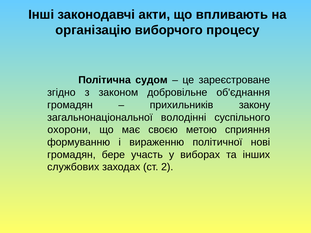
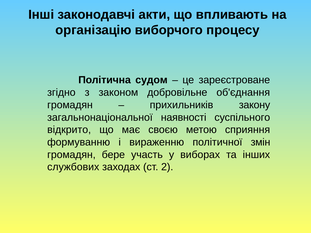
володінні: володінні -> наявності
охорони: охорони -> відкрито
нові: нові -> змін
